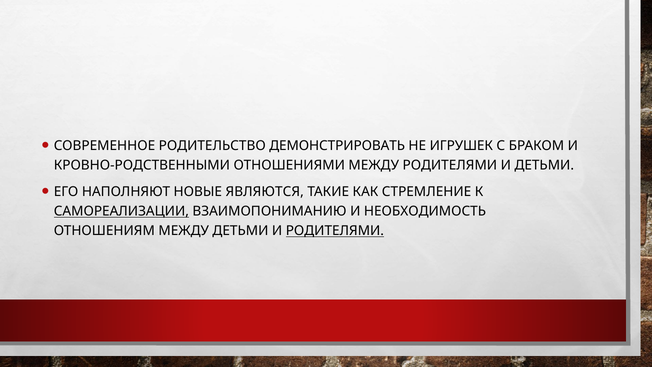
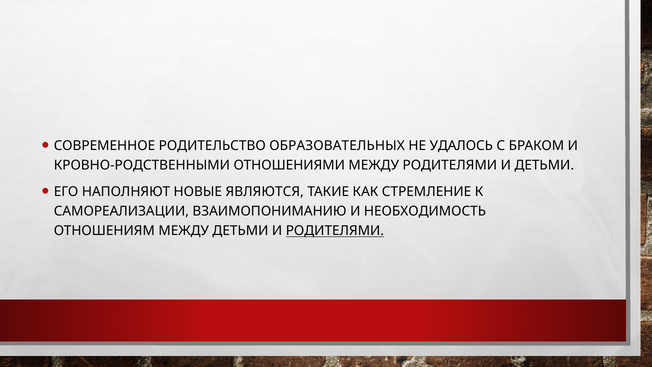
ДЕМОНСТРИРОВАТЬ: ДЕМОНСТРИРОВАТЬ -> ОБРАЗОВАТЕЛЬНЫХ
ИГРУШЕК: ИГРУШЕК -> УДАЛОСЬ
САМОРЕАЛИЗАЦИИ underline: present -> none
